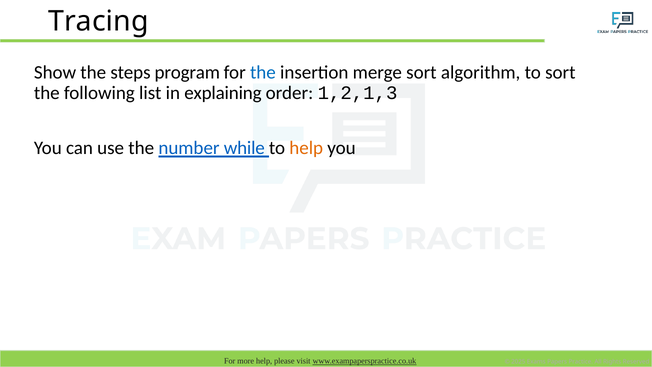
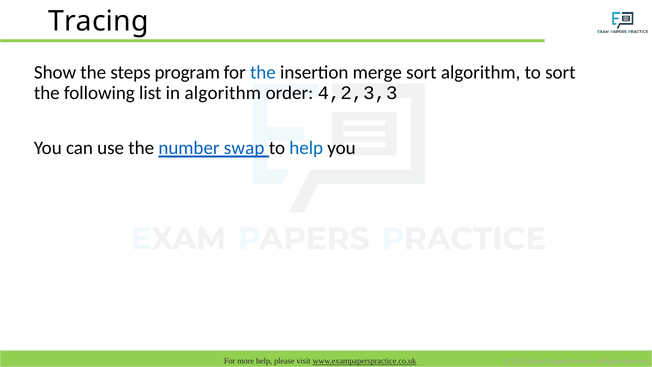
in explaining: explaining -> algorithm
1,2,1,3: 1,2,1,3 -> 4,2,3,3
while: while -> swap
help at (306, 148) colour: orange -> blue
